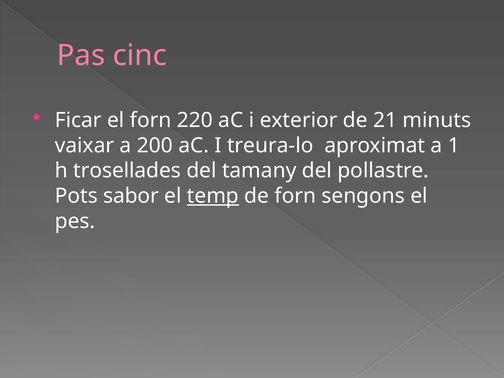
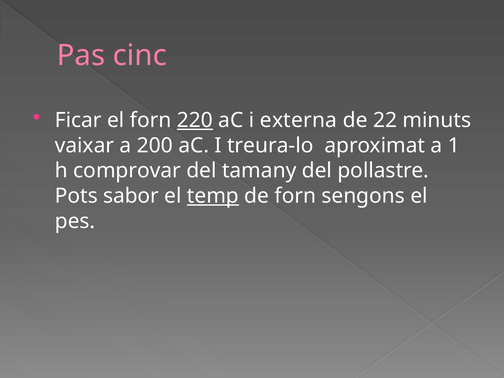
220 underline: none -> present
exterior: exterior -> externa
21: 21 -> 22
trosellades: trosellades -> comprovar
